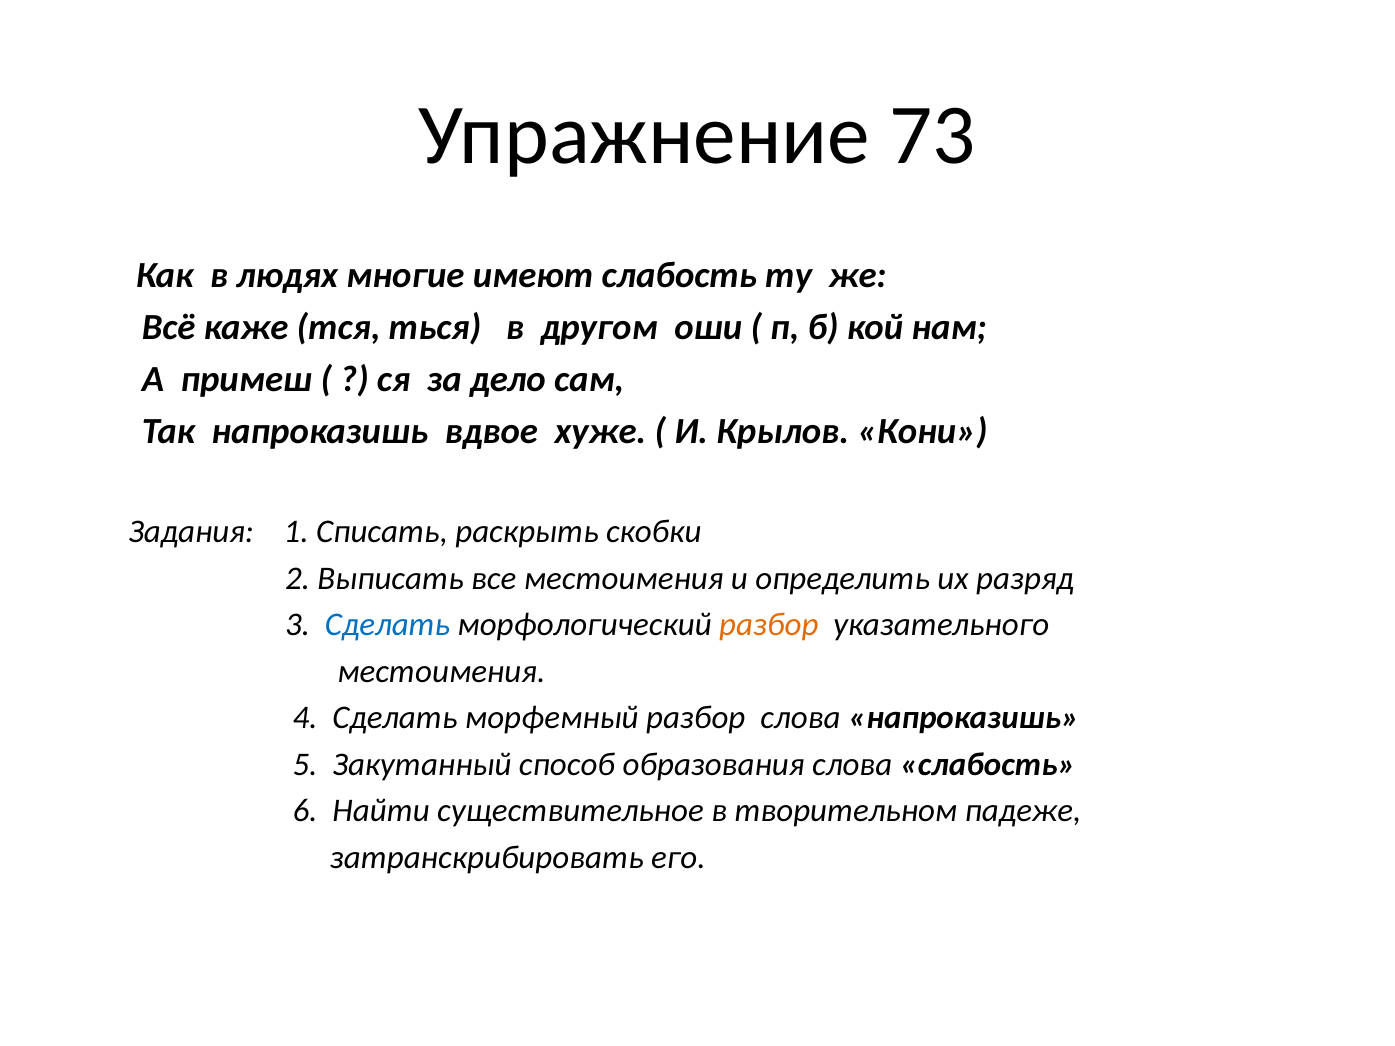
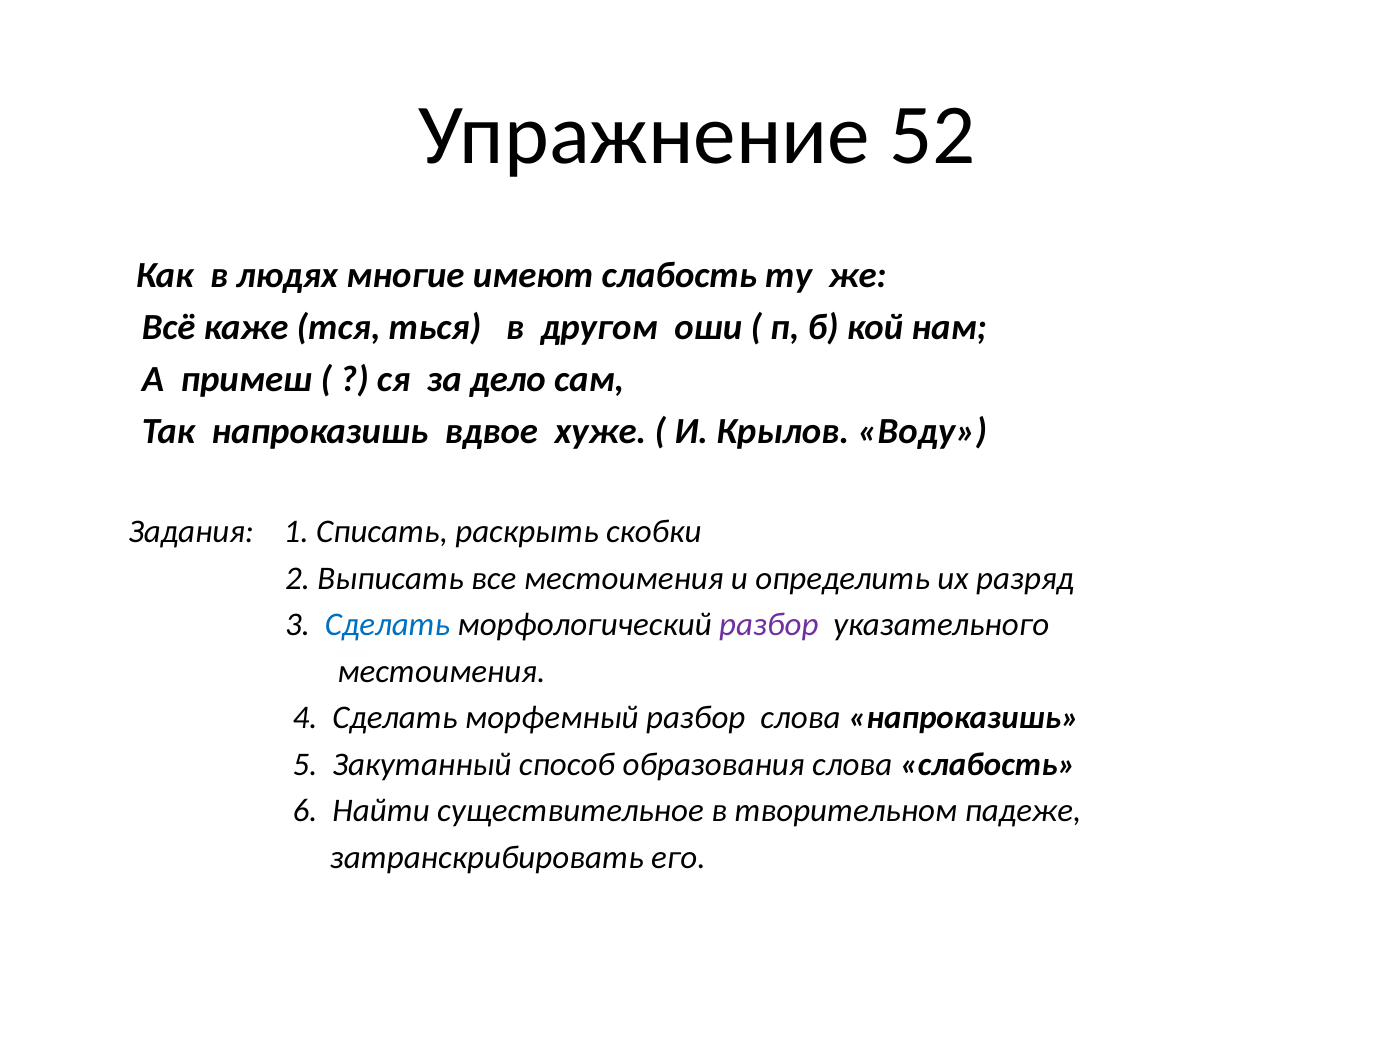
73: 73 -> 52
Кони: Кони -> Воду
разбор at (769, 625) colour: orange -> purple
